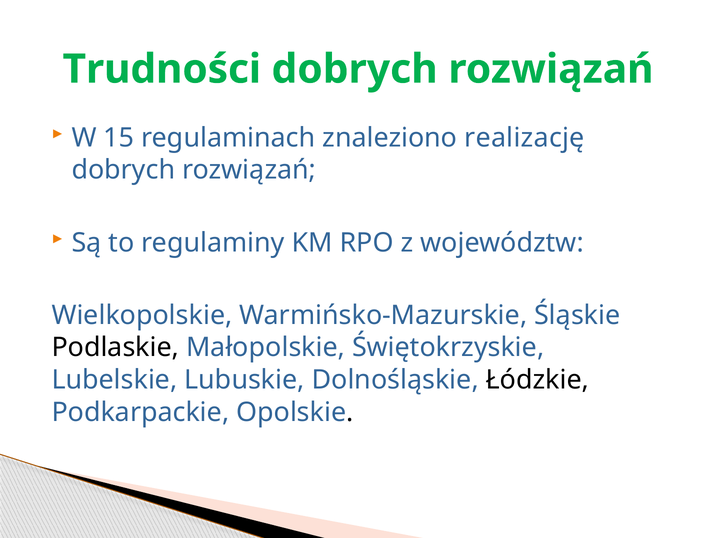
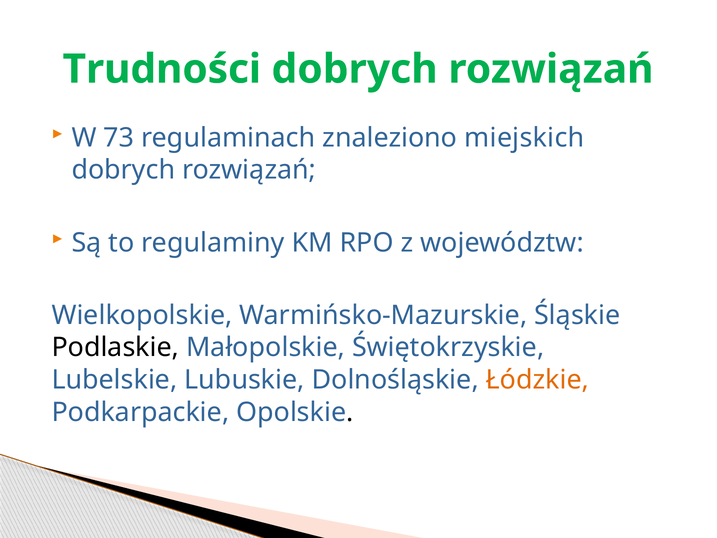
15: 15 -> 73
realizację: realizację -> miejskich
Łódzkie colour: black -> orange
